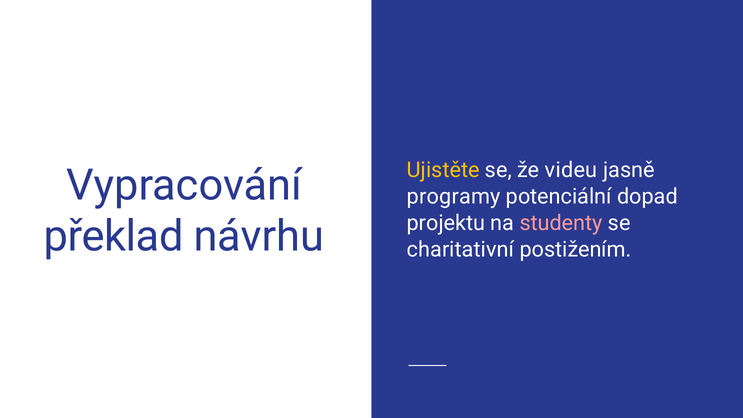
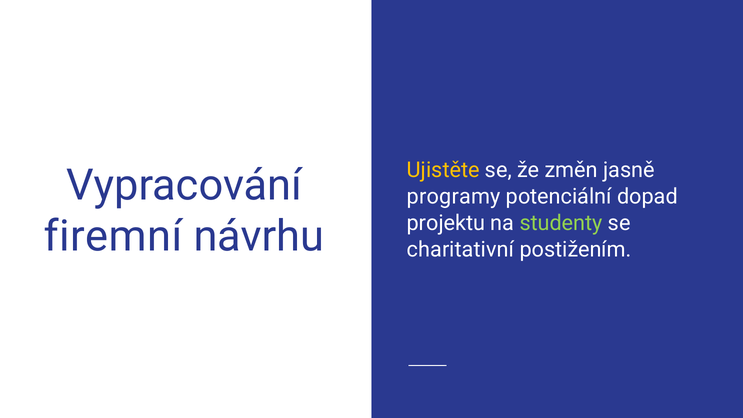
videu: videu -> změn
studenty colour: pink -> light green
překlad: překlad -> firemní
